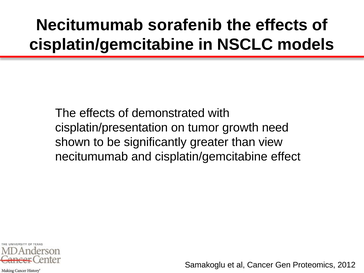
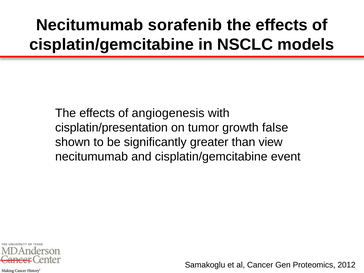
demonstrated: demonstrated -> angiogenesis
need: need -> false
effect: effect -> event
